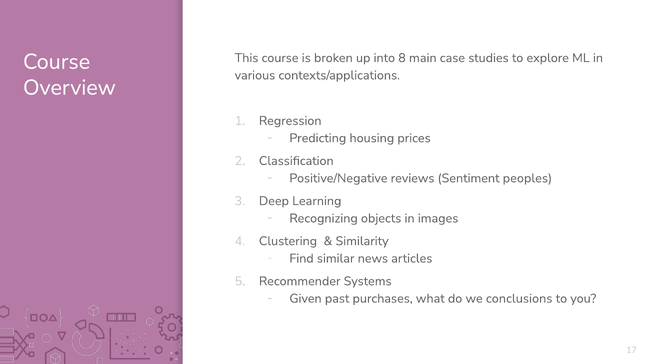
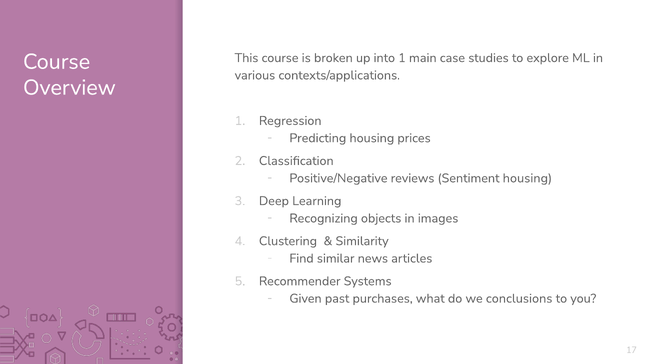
into 8: 8 -> 1
Sentiment peoples: peoples -> housing
